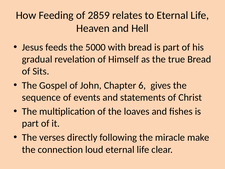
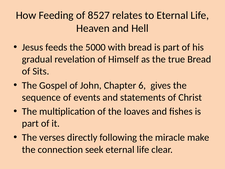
2859: 2859 -> 8527
loud: loud -> seek
